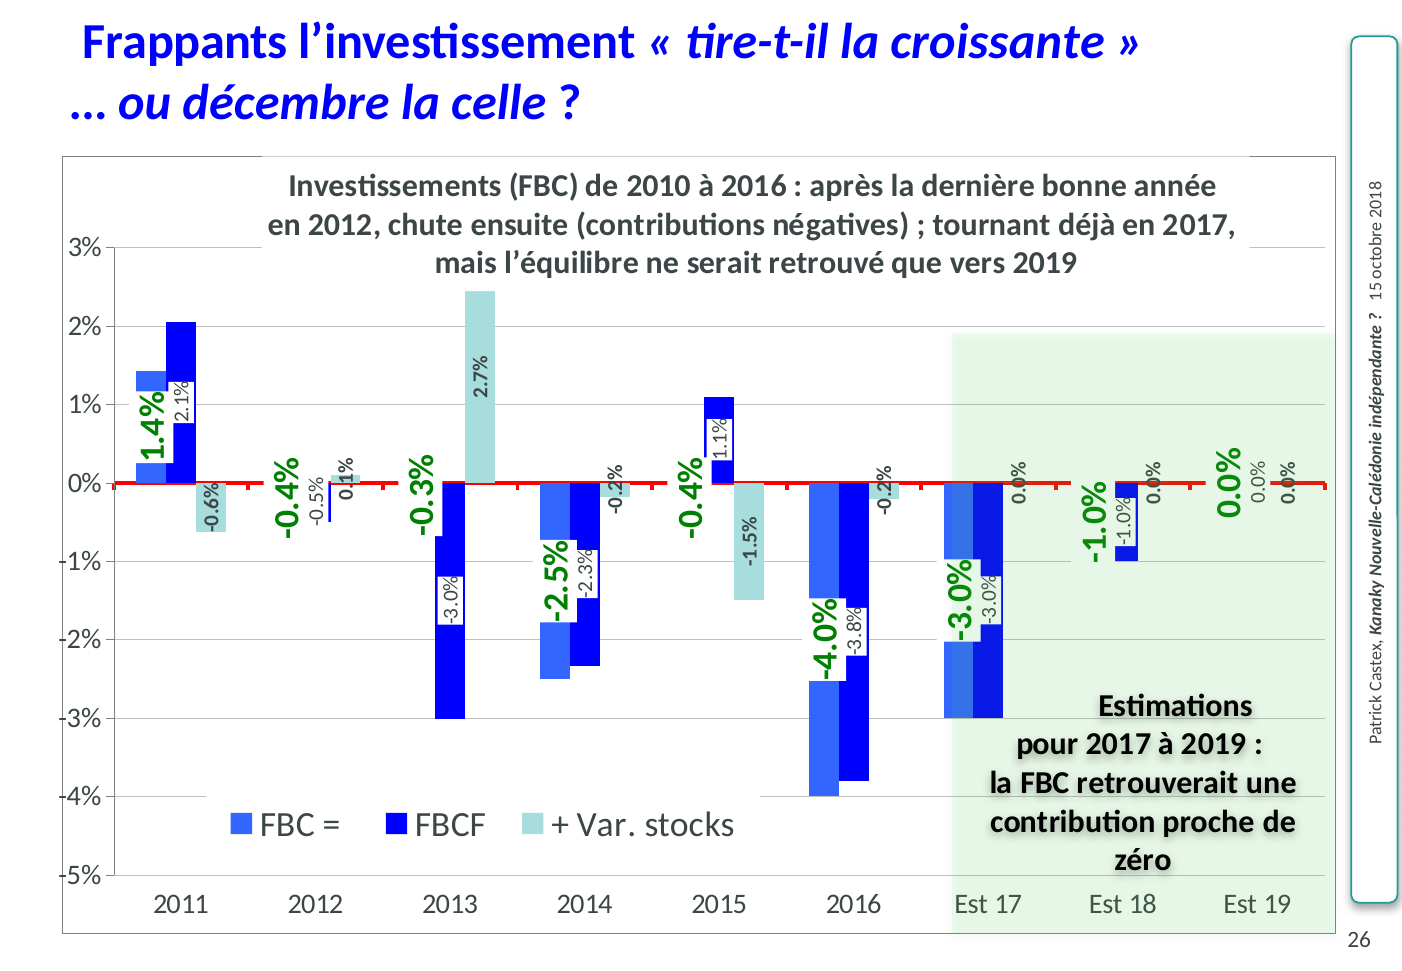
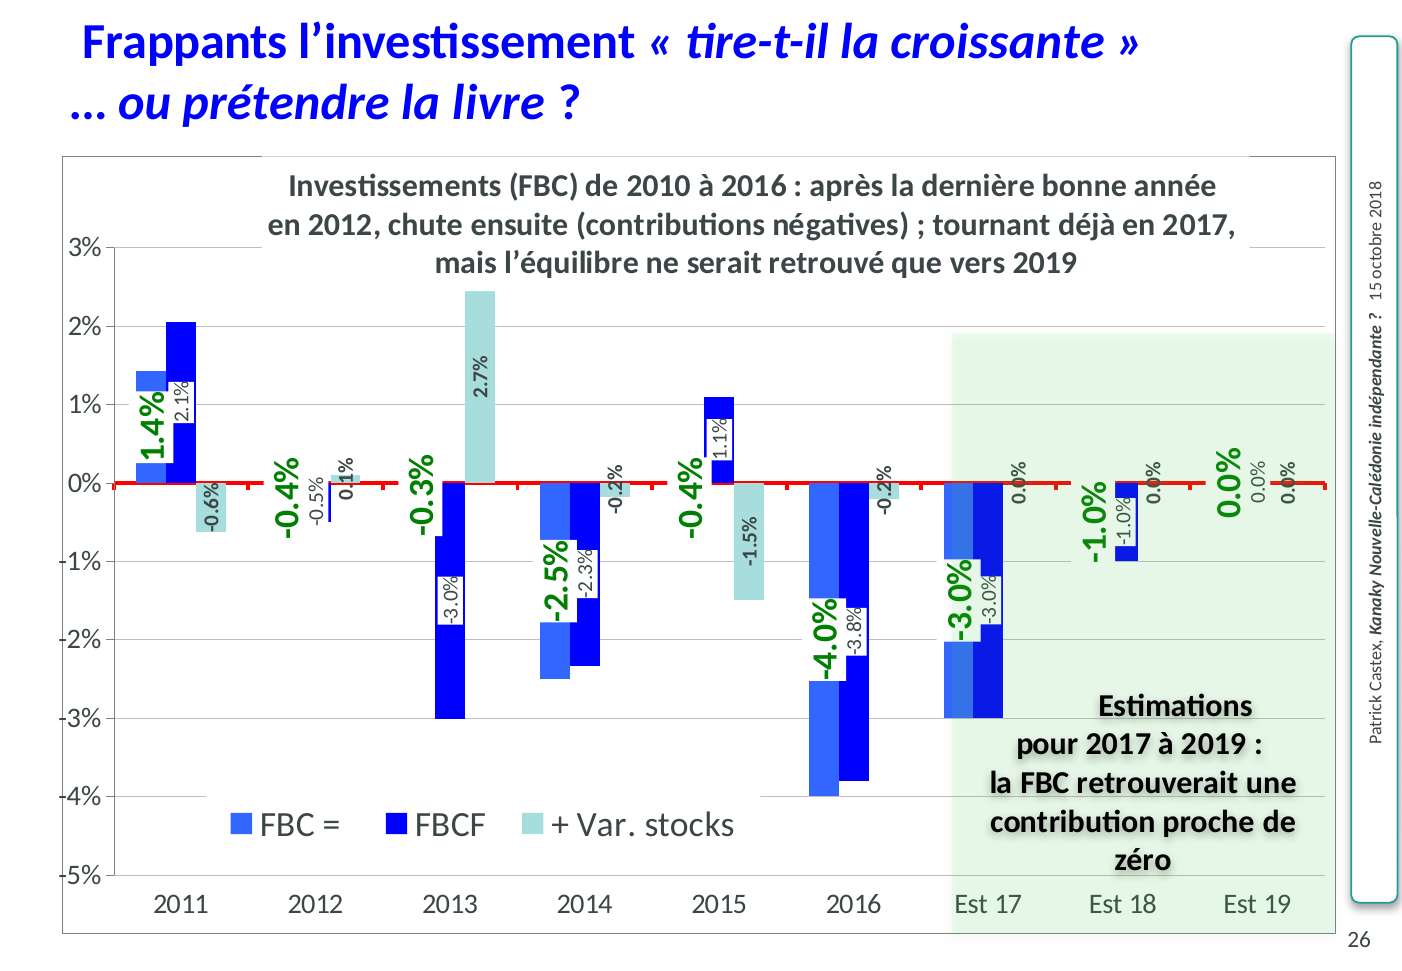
décembre: décembre -> prétendre
celle: celle -> livre
